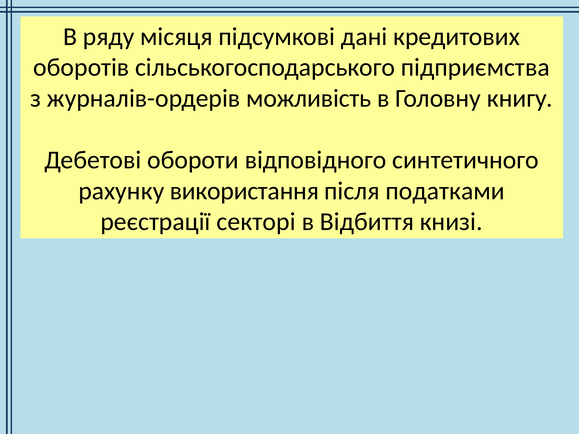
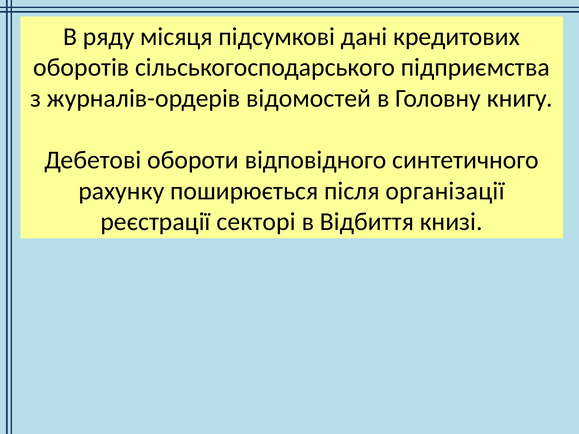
можливість: можливість -> відомостей
використання: використання -> поширюється
податками: податками -> організації
